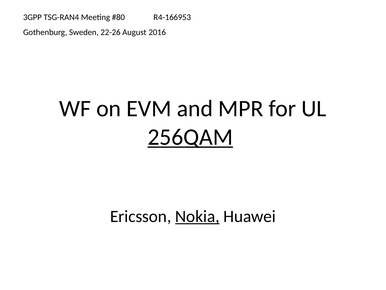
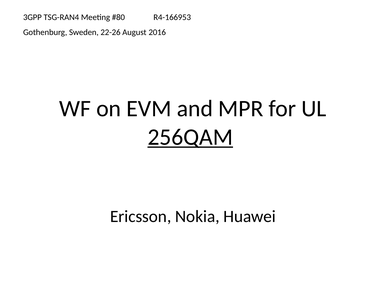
Nokia underline: present -> none
